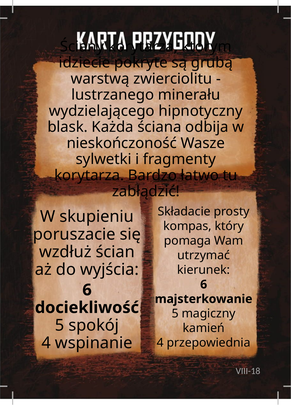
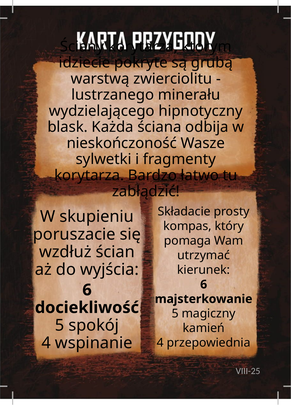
VIII-18: VIII-18 -> VIII-25
